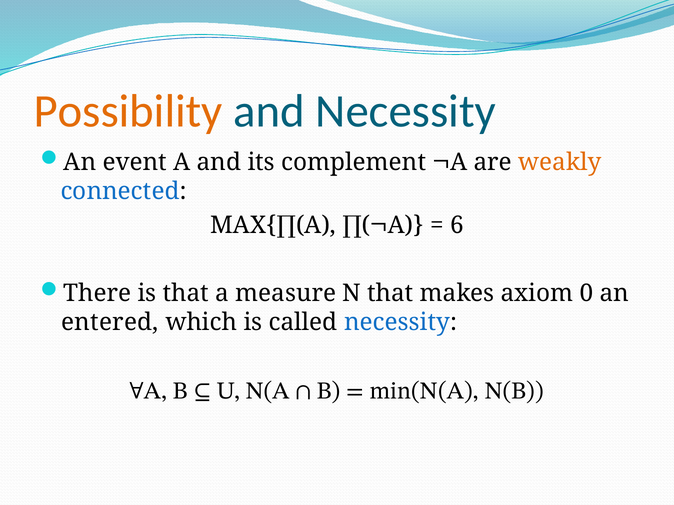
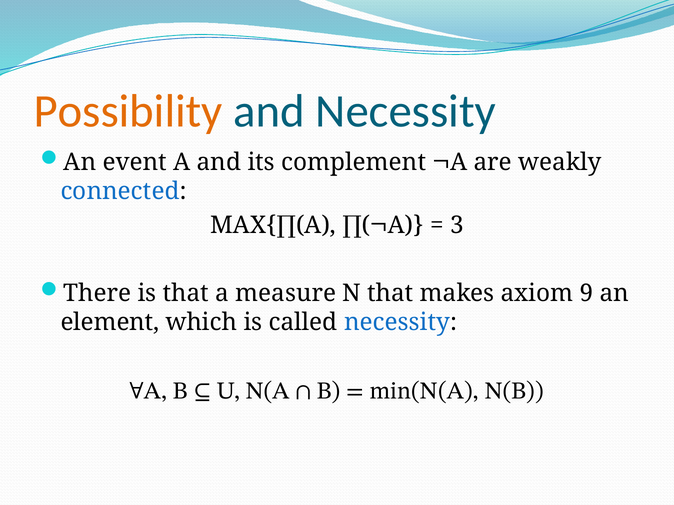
weakly colour: orange -> black
6: 6 -> 3
0: 0 -> 9
entered: entered -> element
